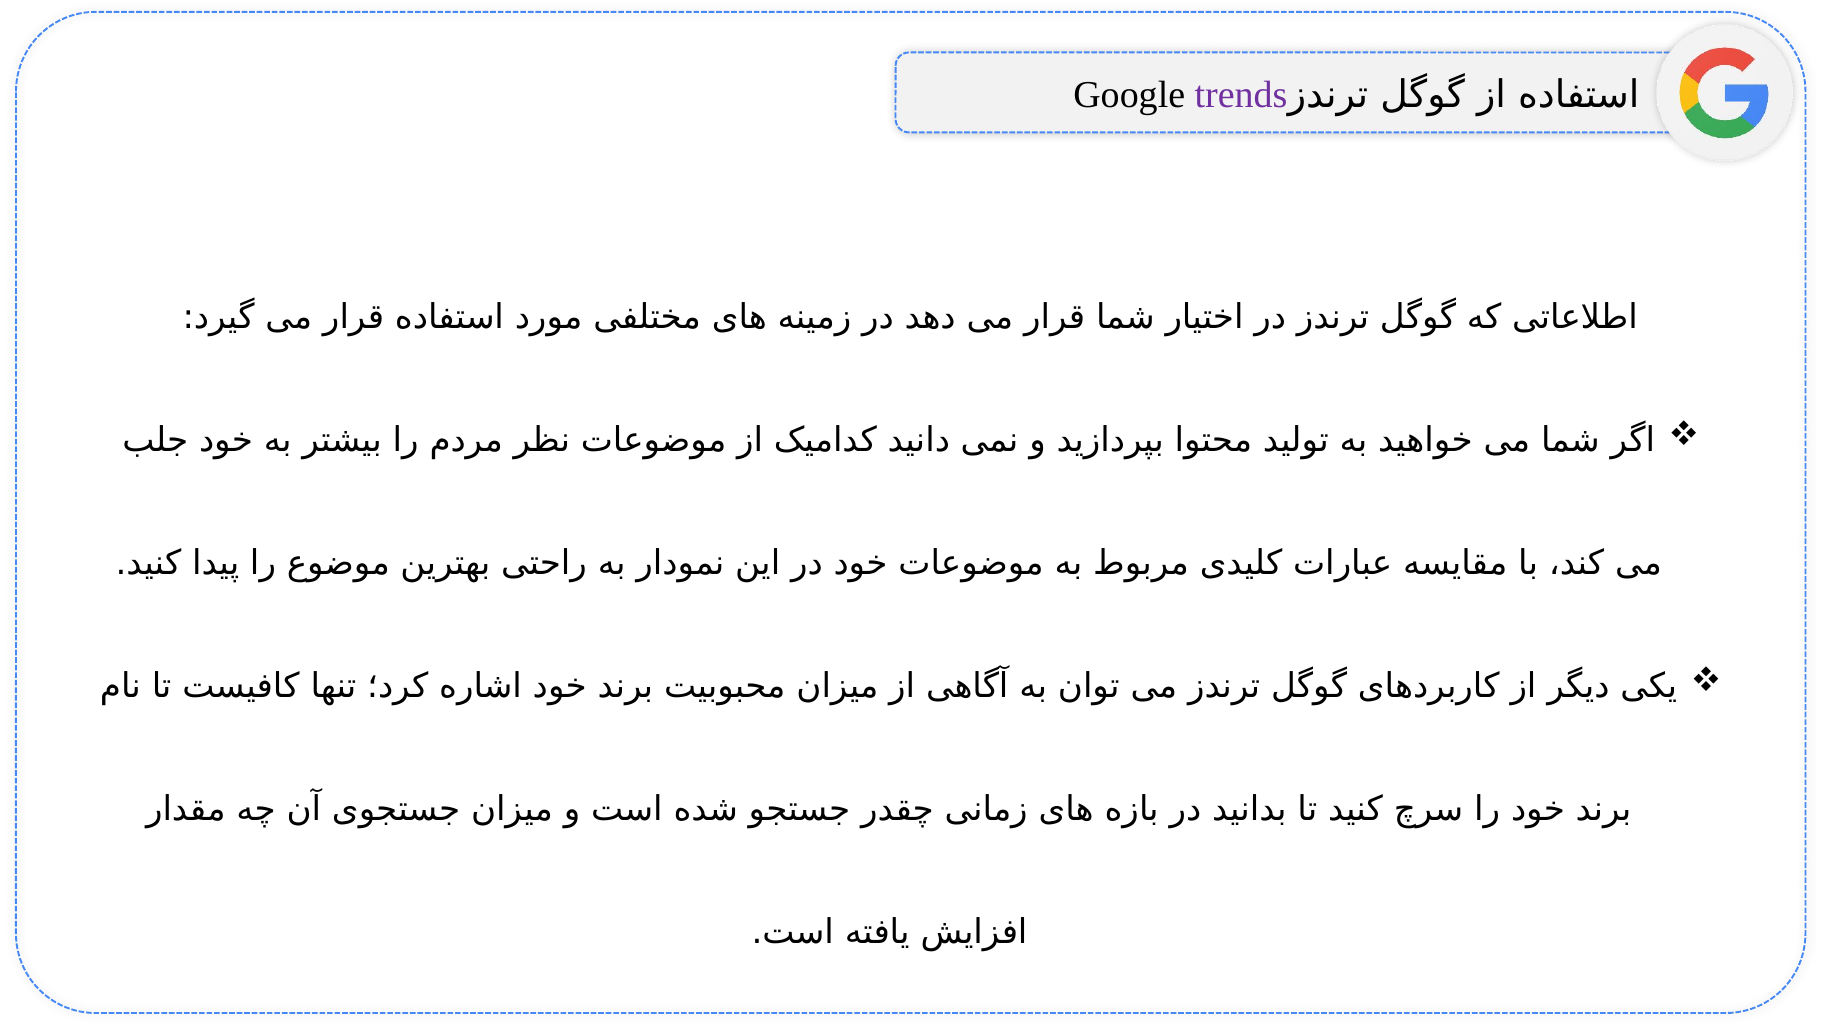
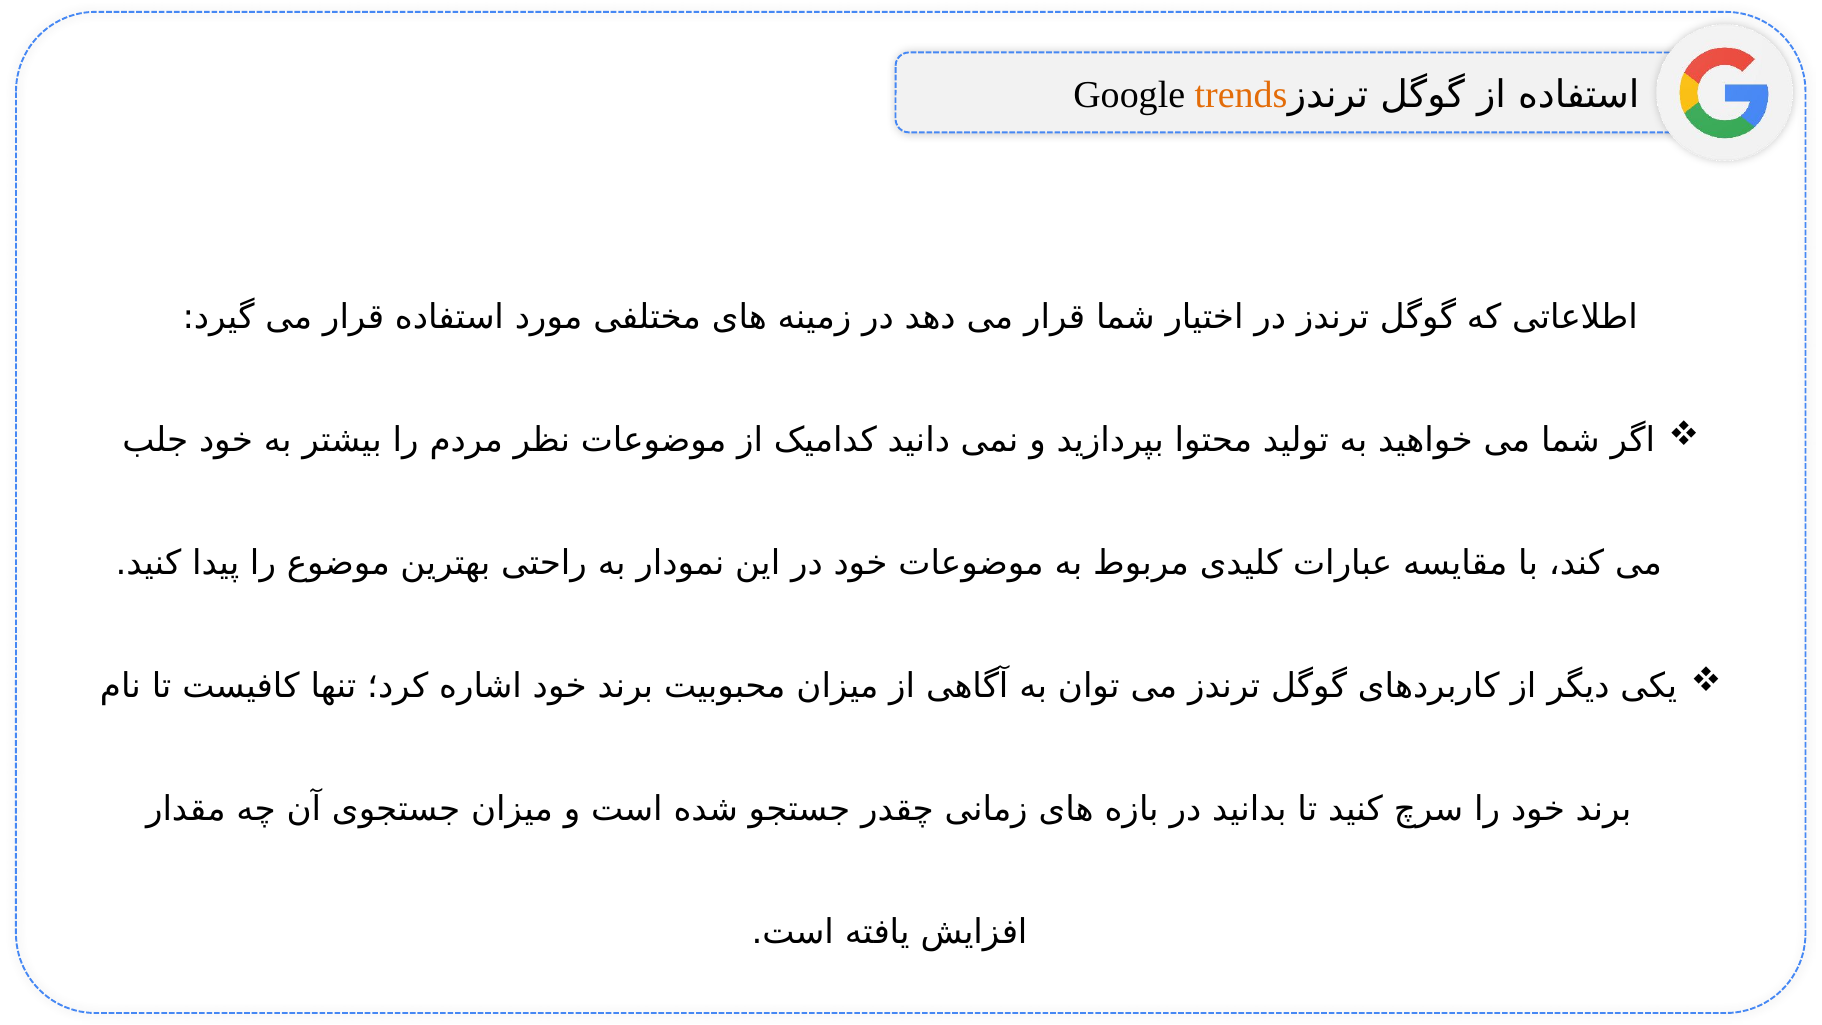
trends colour: purple -> orange
